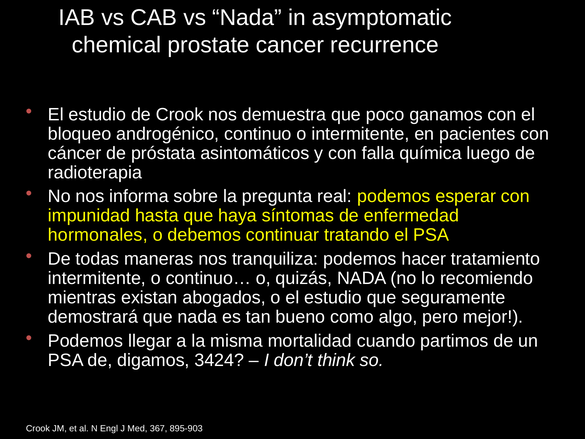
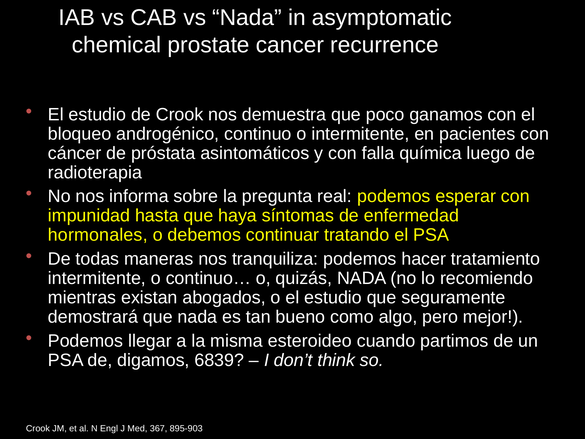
mortalidad: mortalidad -> esteroideo
3424: 3424 -> 6839
